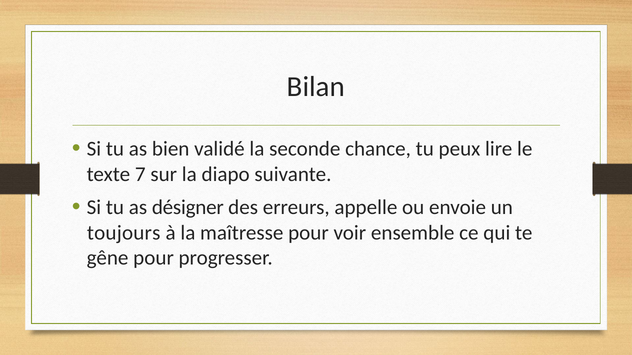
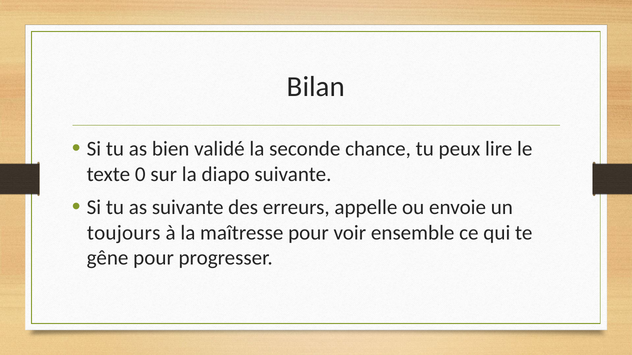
7: 7 -> 0
as désigner: désigner -> suivante
